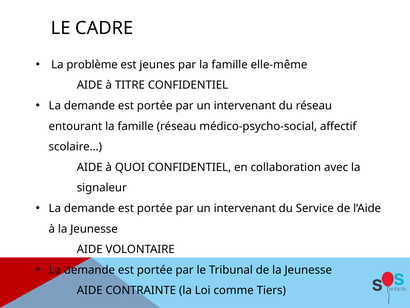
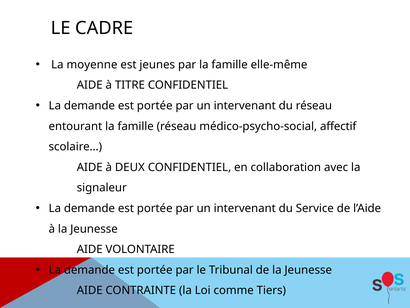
problème: problème -> moyenne
QUOI: QUOI -> DEUX
